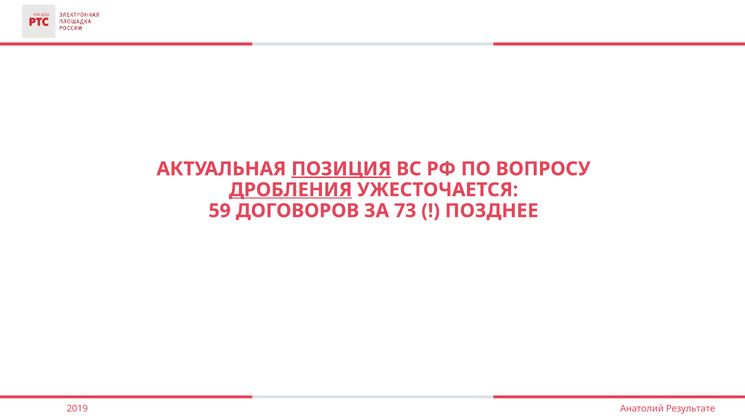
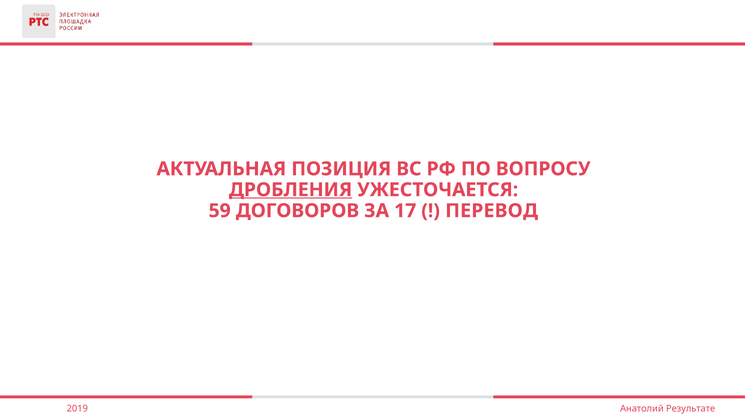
ПОЗИЦИЯ underline: present -> none
73: 73 -> 17
ПОЗДНЕЕ: ПОЗДНЕЕ -> ПЕРЕВОД
